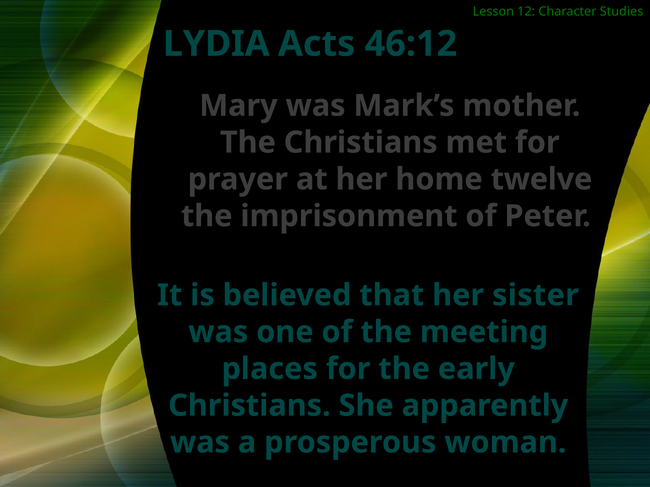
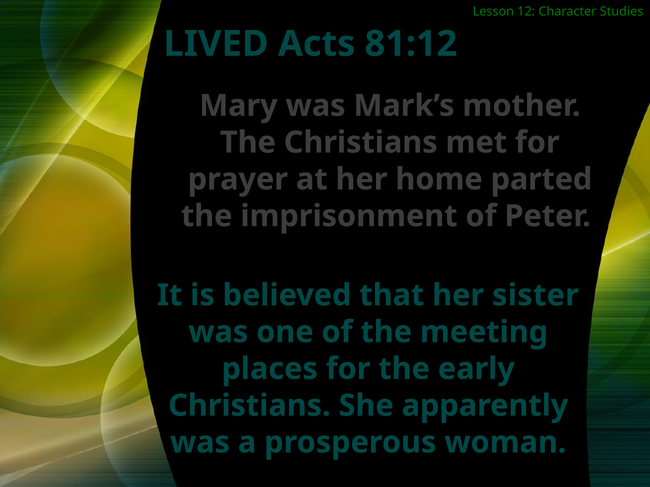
LYDIA: LYDIA -> LIVED
46:12: 46:12 -> 81:12
twelve: twelve -> parted
